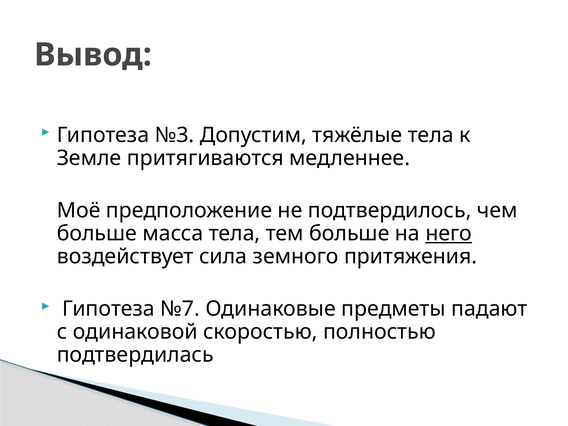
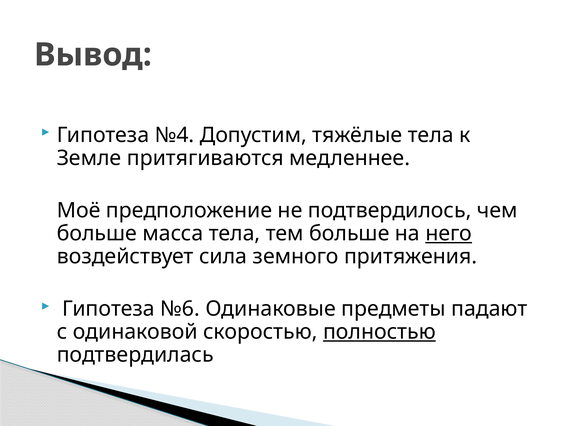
№3: №3 -> №4
№7: №7 -> №6
полностью underline: none -> present
